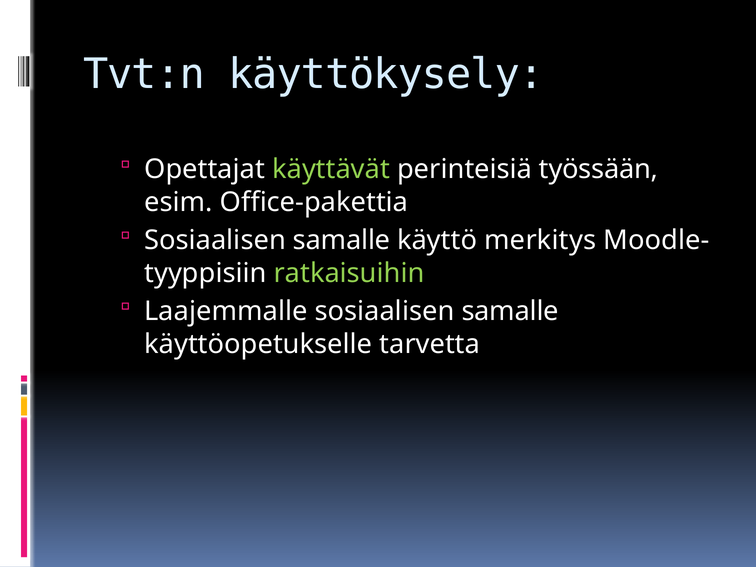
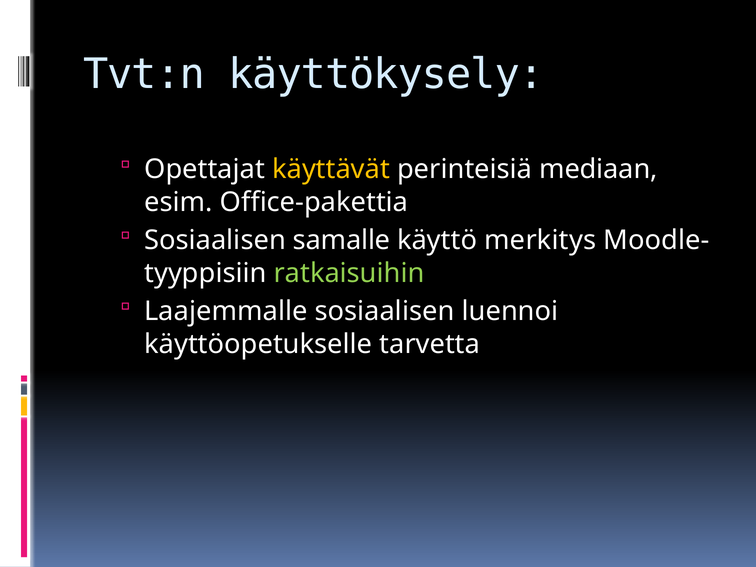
käyttävät colour: light green -> yellow
työssään: työssään -> mediaan
Laajemmalle sosiaalisen samalle: samalle -> luennoi
